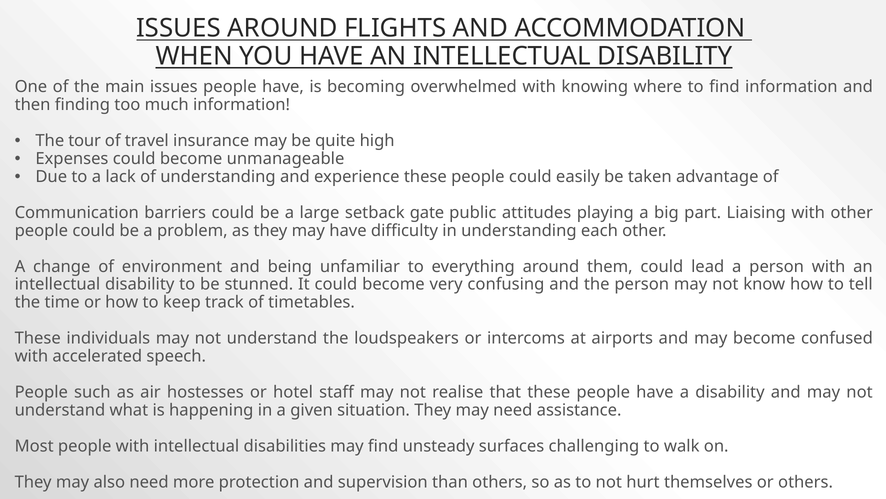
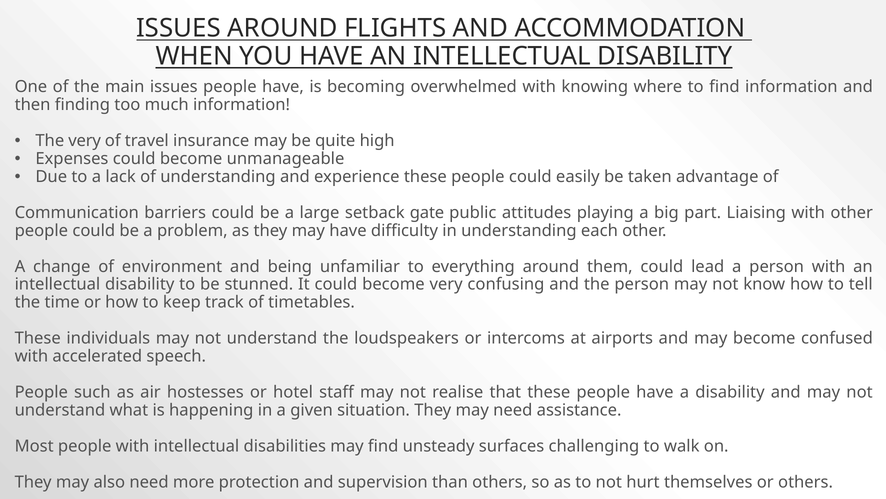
The tour: tour -> very
